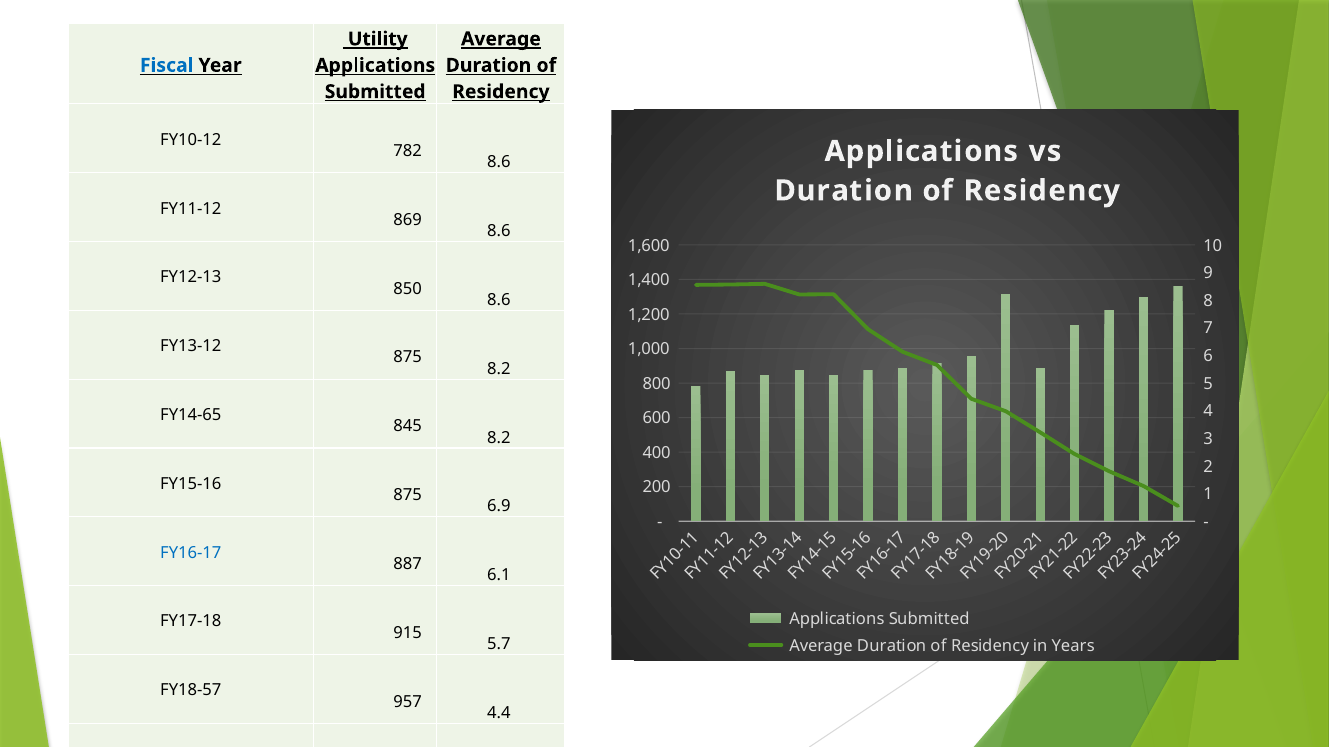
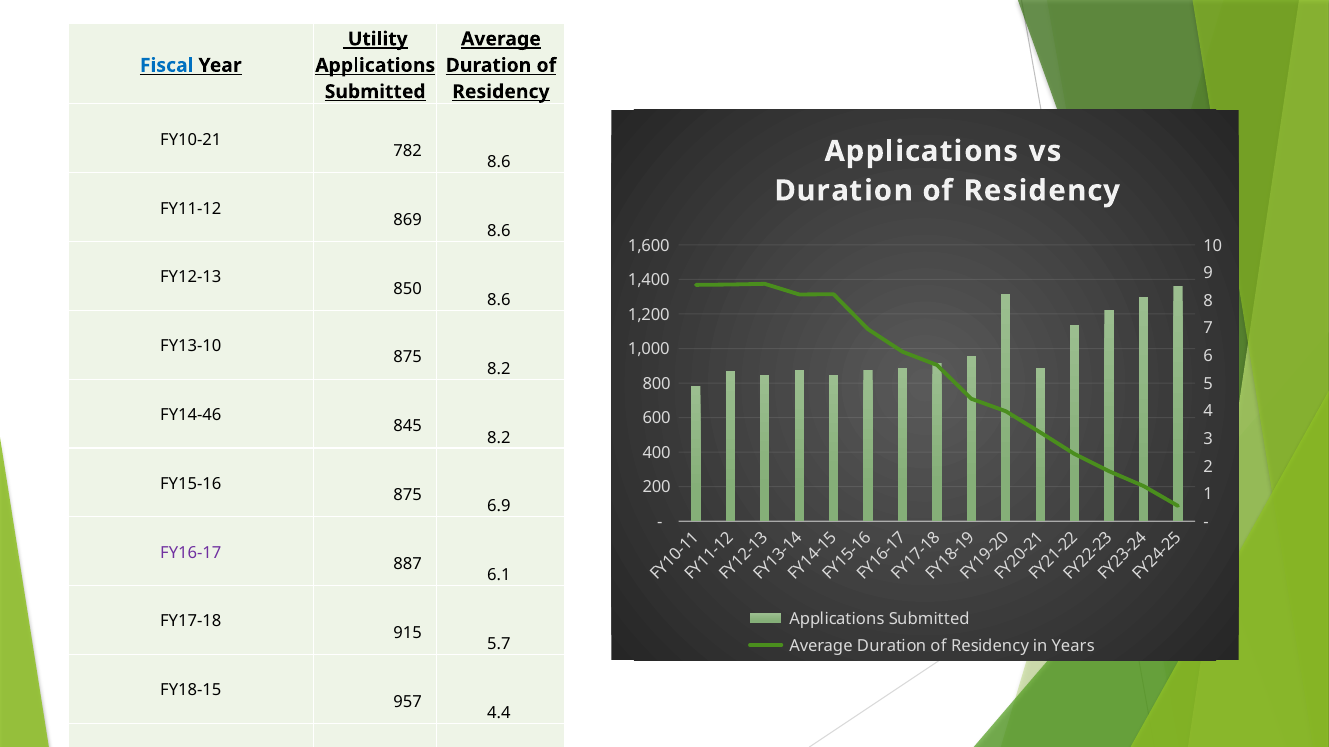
FY10-12: FY10-12 -> FY10-21
FY13-12: FY13-12 -> FY13-10
FY14-65: FY14-65 -> FY14-46
FY16-17 colour: blue -> purple
FY18-57: FY18-57 -> FY18-15
